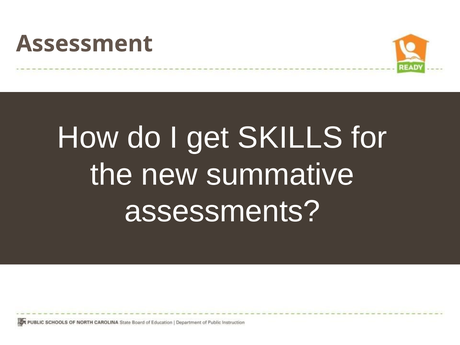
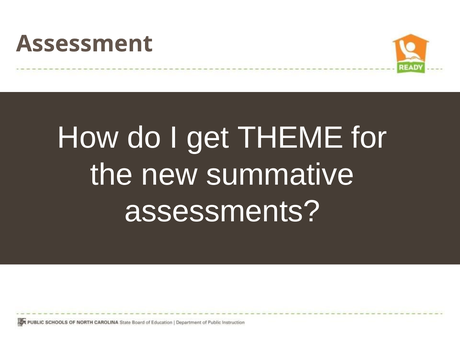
SKILLS: SKILLS -> THEME
